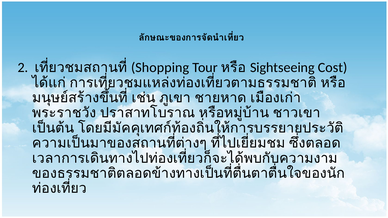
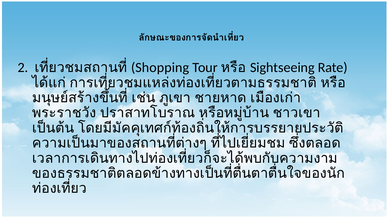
Cost: Cost -> Rate
